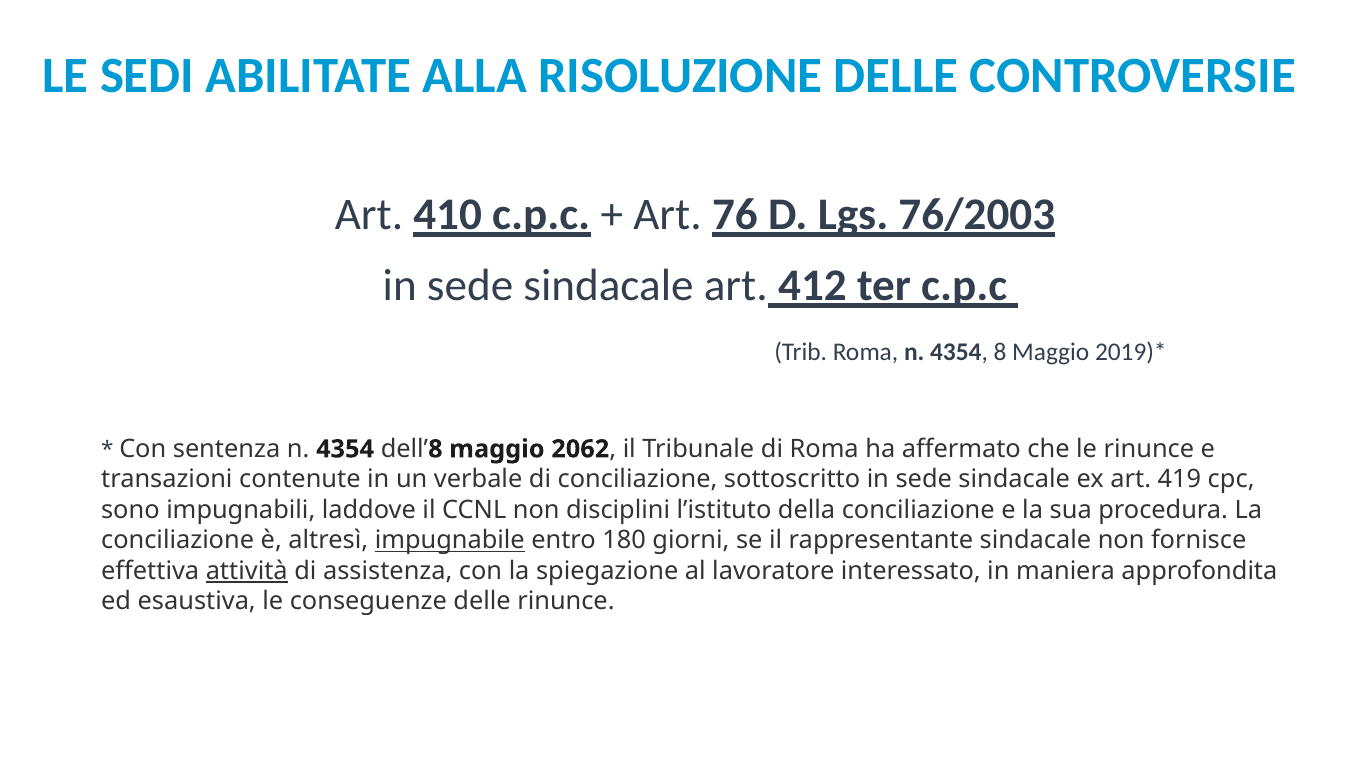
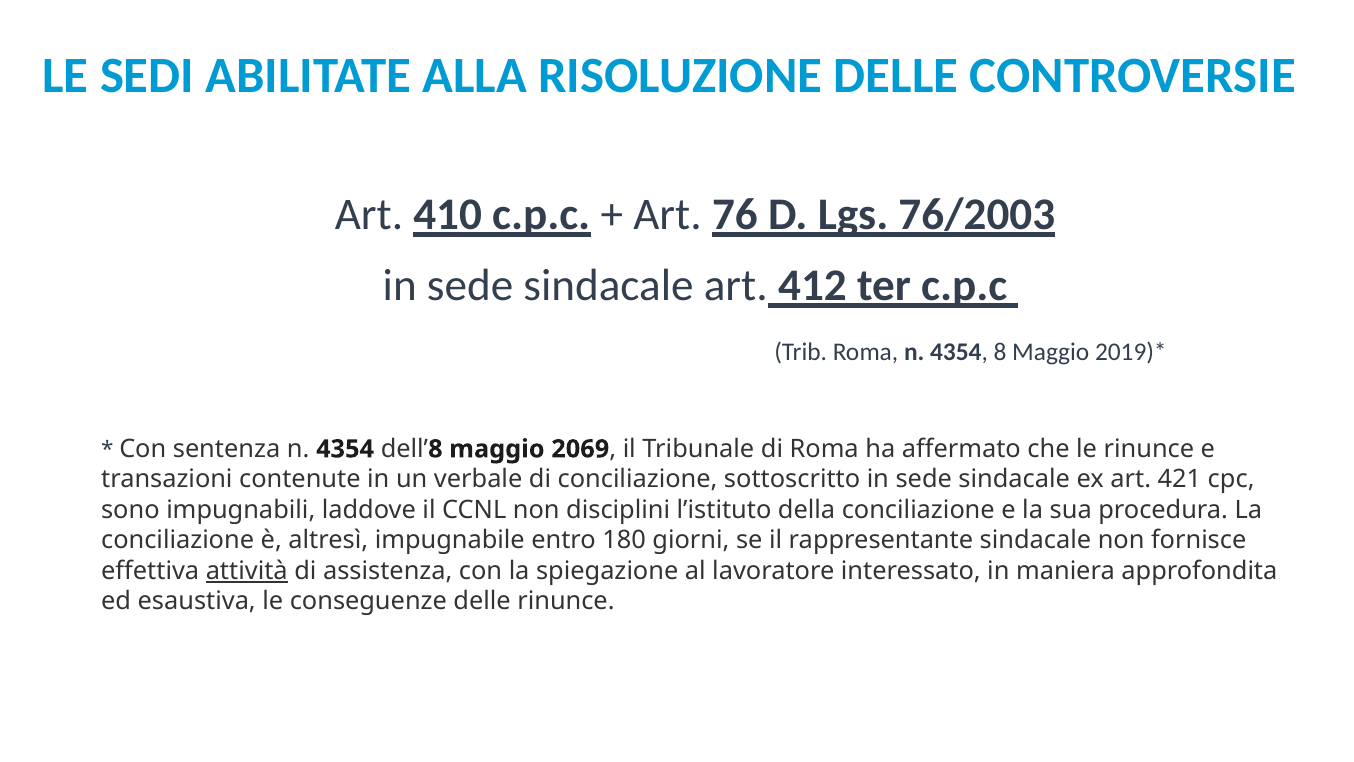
2062: 2062 -> 2069
419: 419 -> 421
impugnabile underline: present -> none
